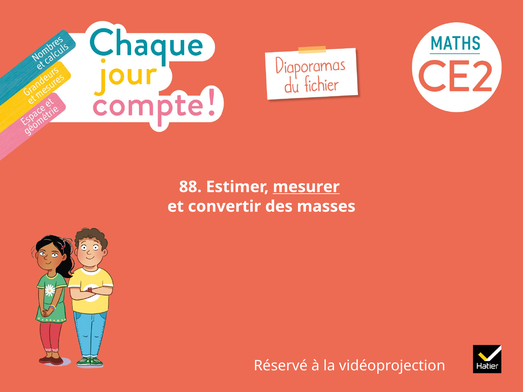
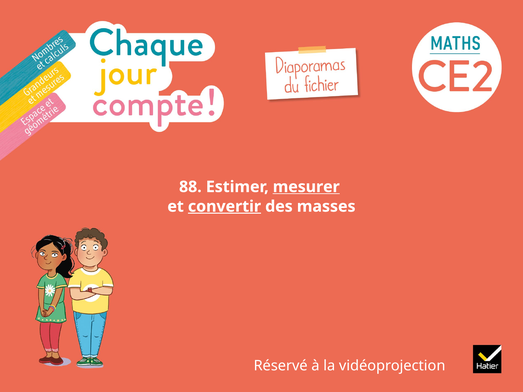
convertir underline: none -> present
